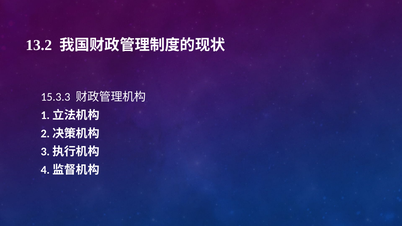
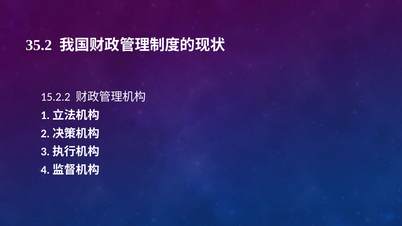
13.2: 13.2 -> 35.2
15.3.3: 15.3.3 -> 15.2.2
